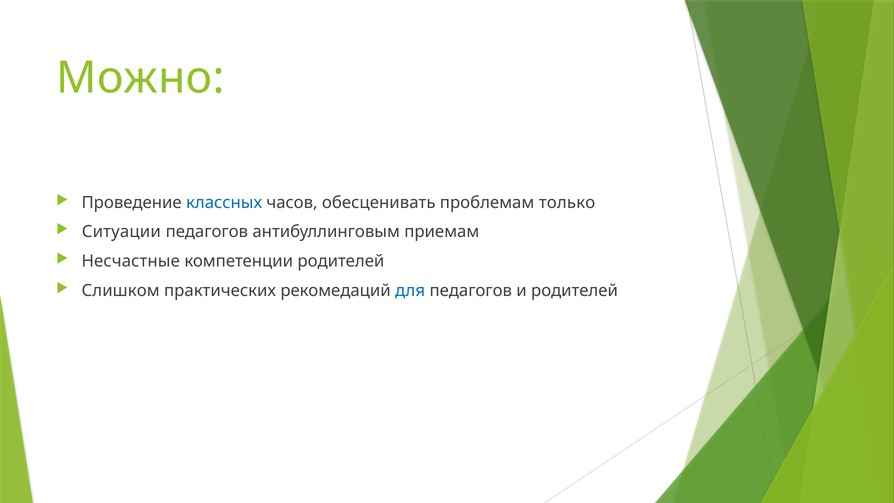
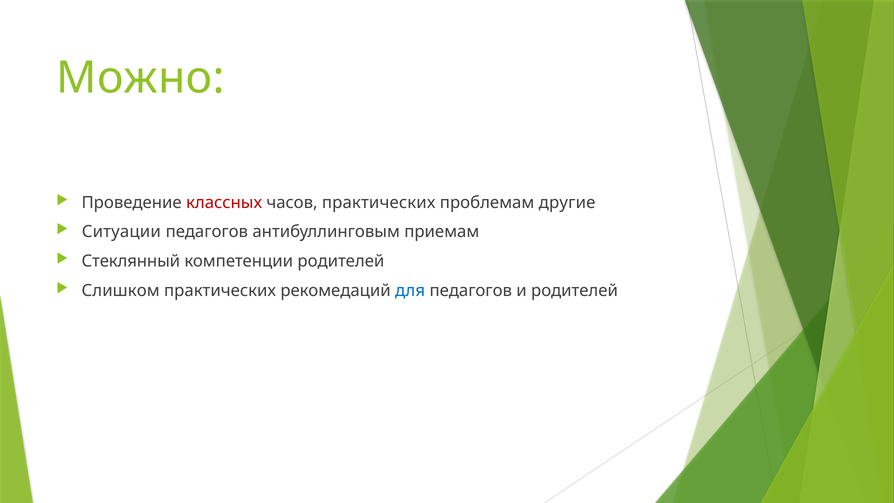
классных colour: blue -> red
часов обесценивать: обесценивать -> практических
только: только -> другие
Несчастные: Несчастные -> Стеклянный
